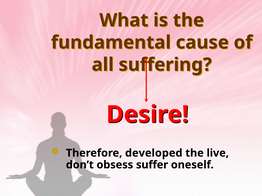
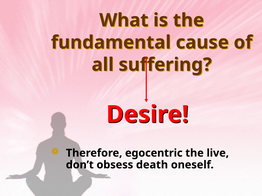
developed: developed -> egocentric
suffer: suffer -> death
